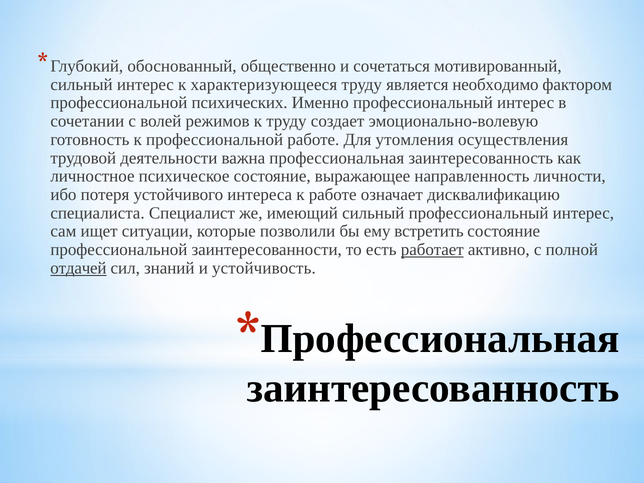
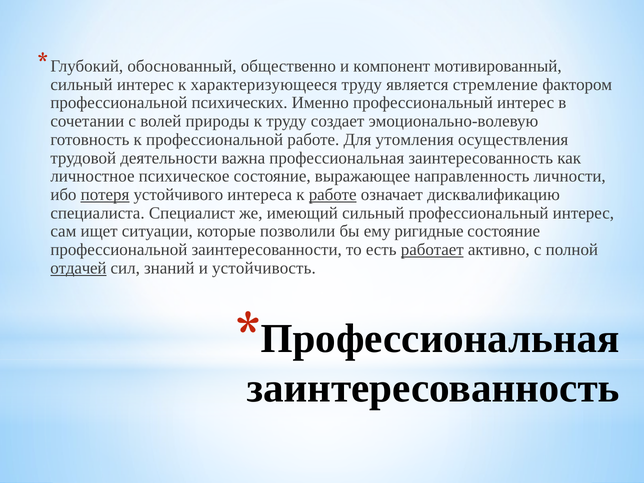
сочетаться: сочетаться -> компонент
необходимо: необходимо -> стремление
режимов: режимов -> природы
потеря underline: none -> present
работе at (333, 195) underline: none -> present
встретить: встретить -> ригидные
